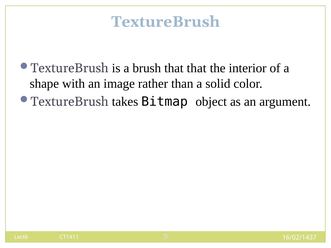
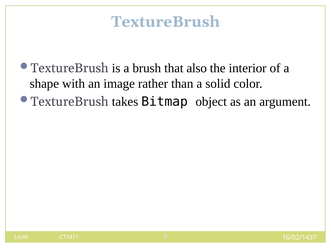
that that: that -> also
